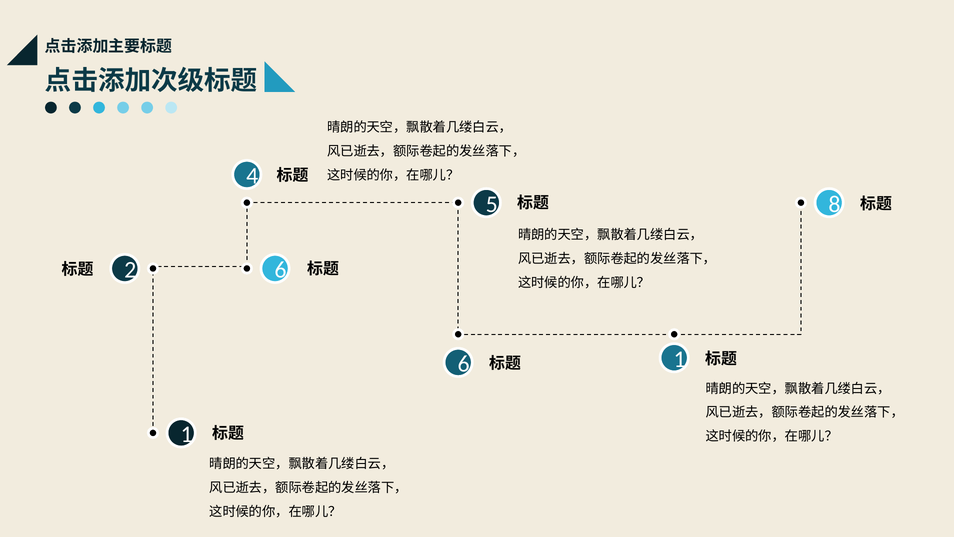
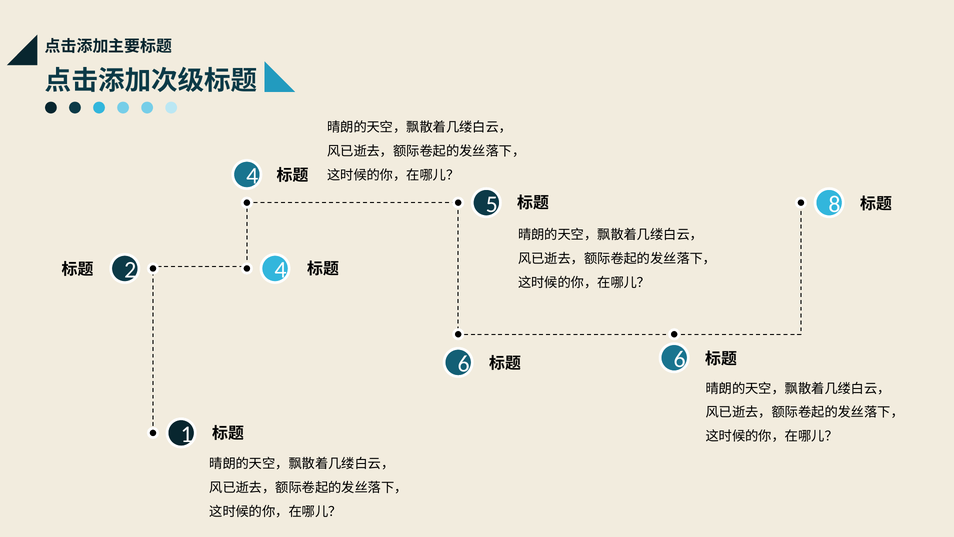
2 6: 6 -> 4
6 1: 1 -> 6
